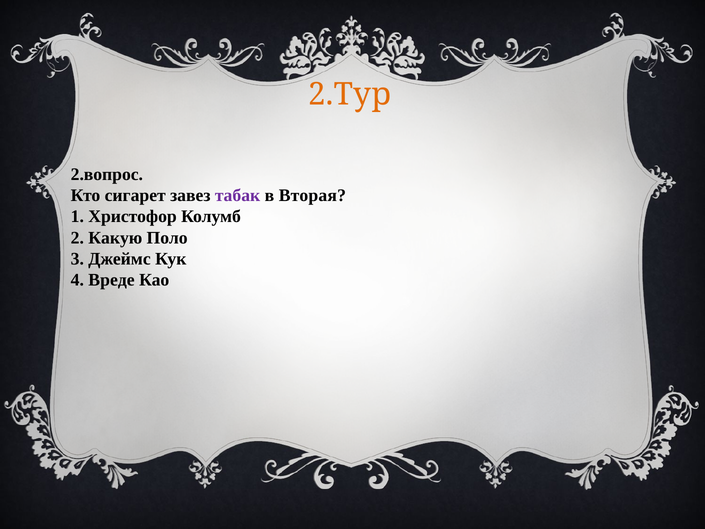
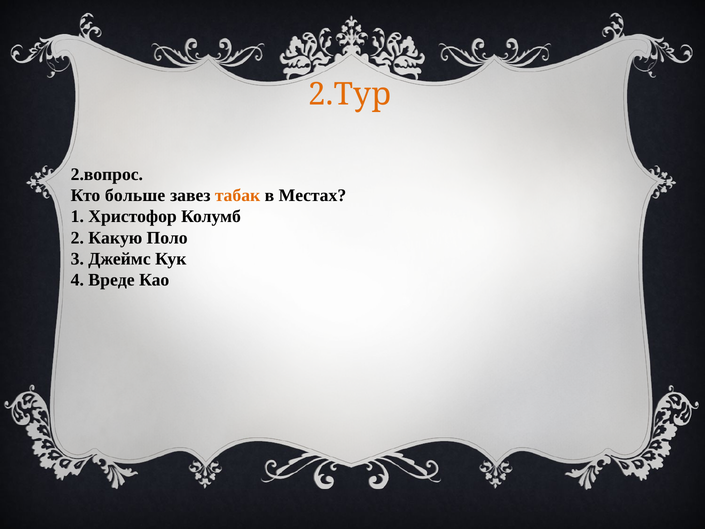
сигарет: сигарет -> больше
табак colour: purple -> orange
Вторая: Вторая -> Местах
